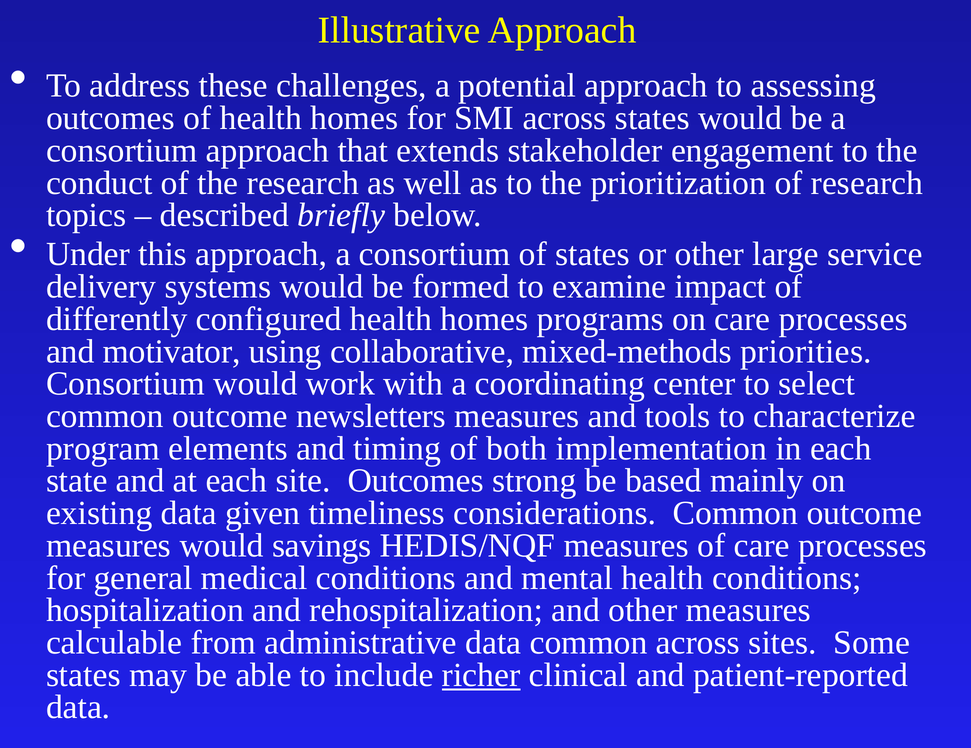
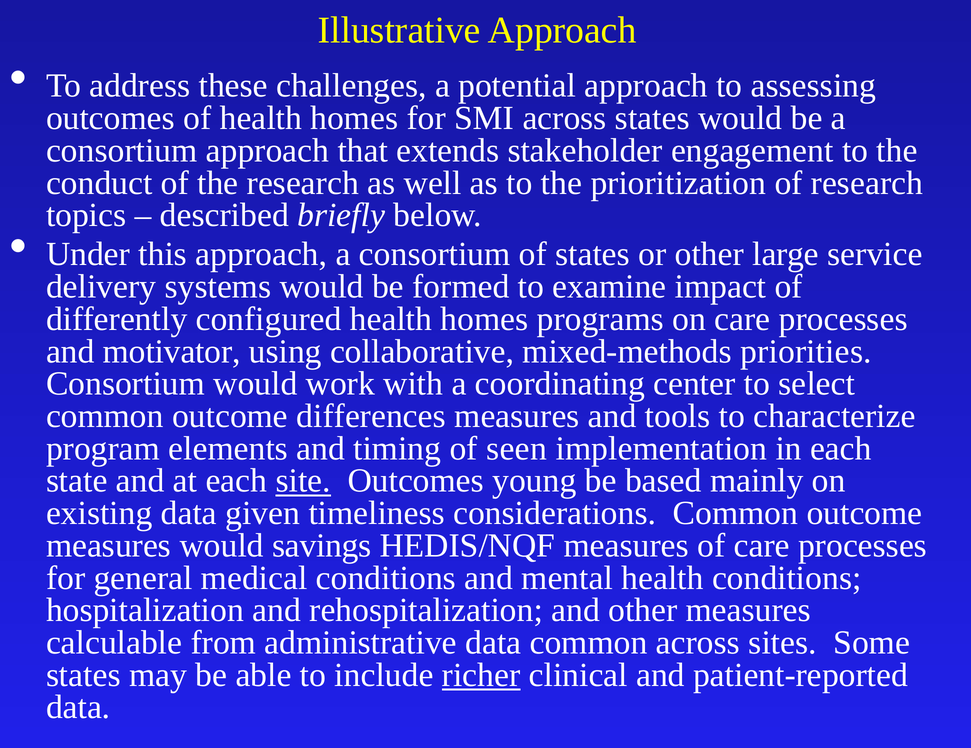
newsletters: newsletters -> differences
both: both -> seen
site underline: none -> present
strong: strong -> young
